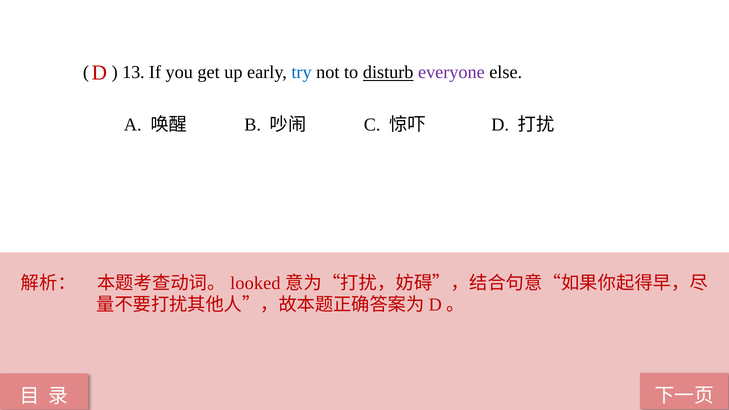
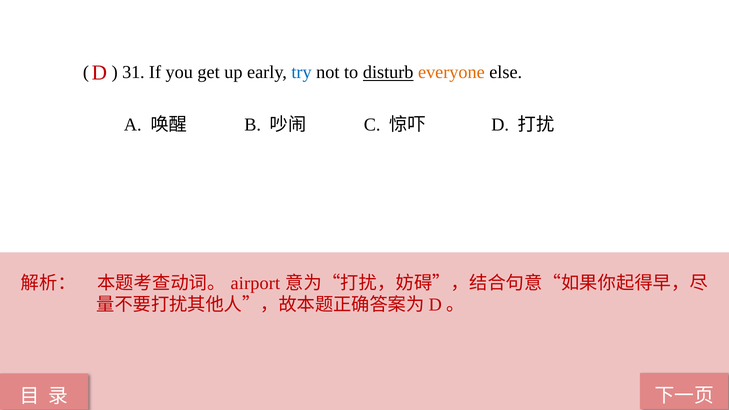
13: 13 -> 31
everyone colour: purple -> orange
looked: looked -> airport
